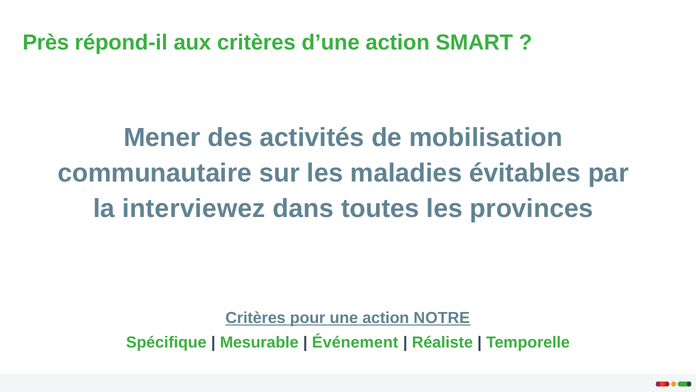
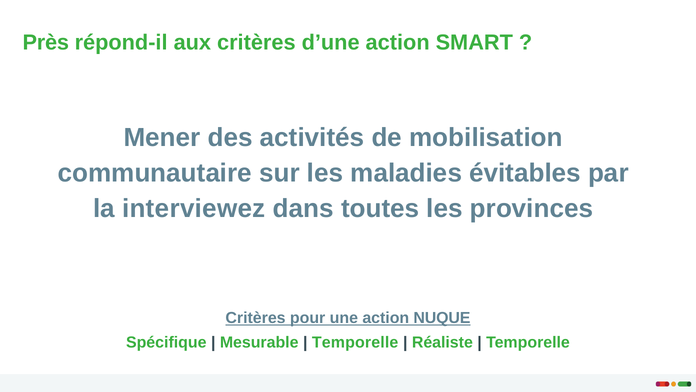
NOTRE: NOTRE -> NUQUE
Événement at (355, 342): Événement -> Temporelle
